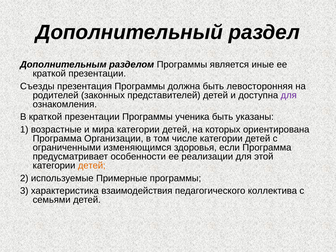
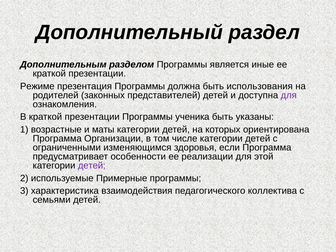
Съезды: Съезды -> Режиме
левосторонняя: левосторонняя -> использования
мира: мира -> маты
детей at (92, 165) colour: orange -> purple
